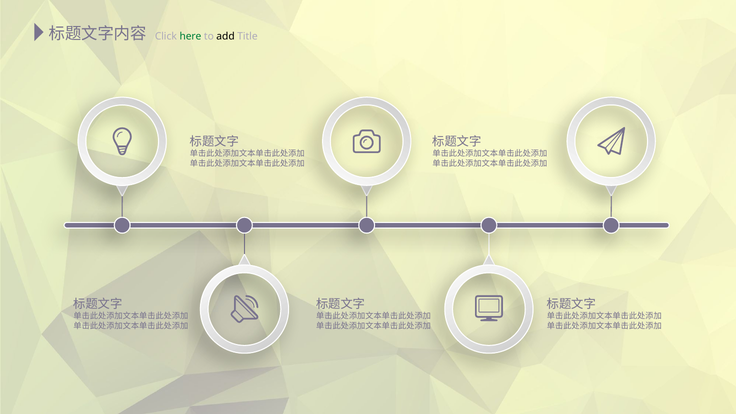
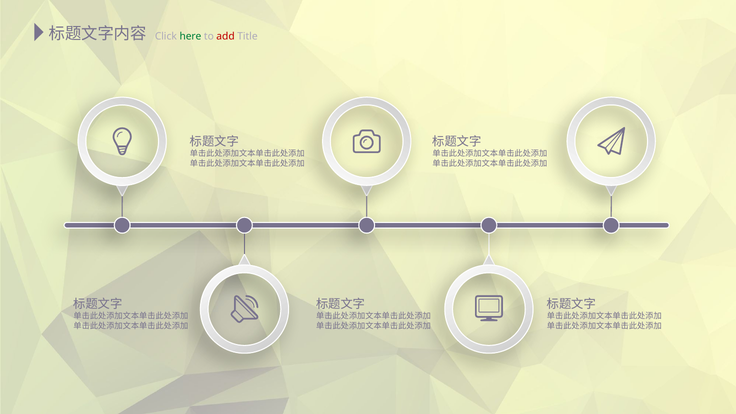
add colour: black -> red
